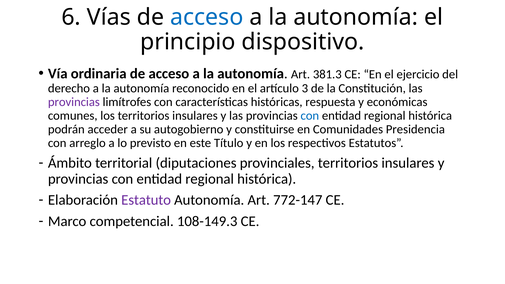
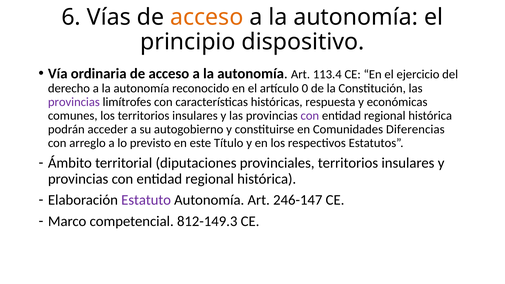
acceso at (207, 17) colour: blue -> orange
381.3: 381.3 -> 113.4
3: 3 -> 0
con at (310, 116) colour: blue -> purple
Presidencia: Presidencia -> Diferencias
772-147: 772-147 -> 246-147
108-149.3: 108-149.3 -> 812-149.3
